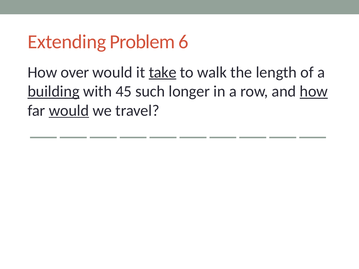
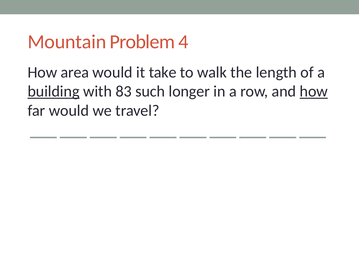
Extending: Extending -> Mountain
6: 6 -> 4
over: over -> area
take underline: present -> none
45: 45 -> 83
would at (69, 111) underline: present -> none
